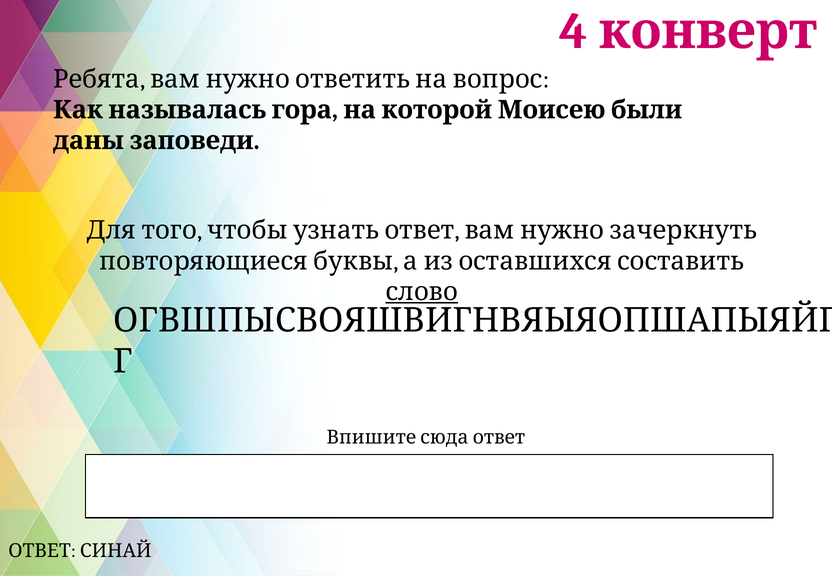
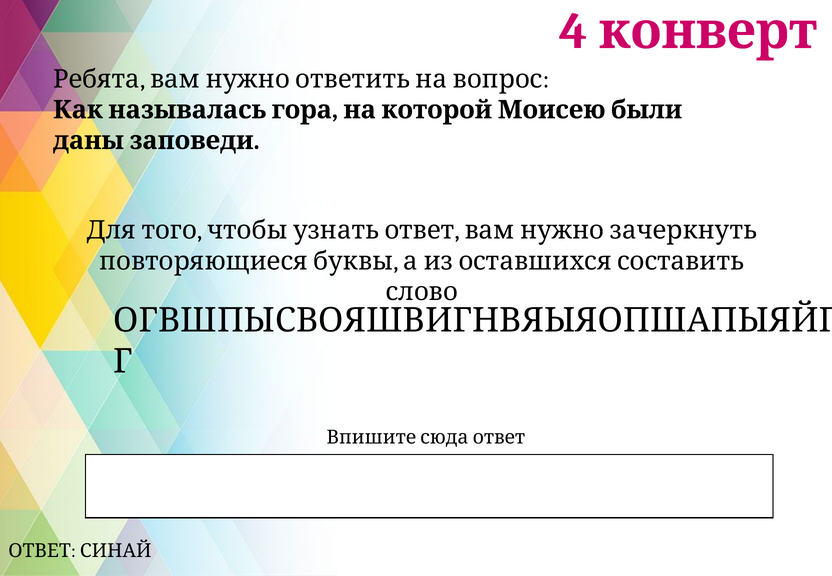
слово underline: present -> none
